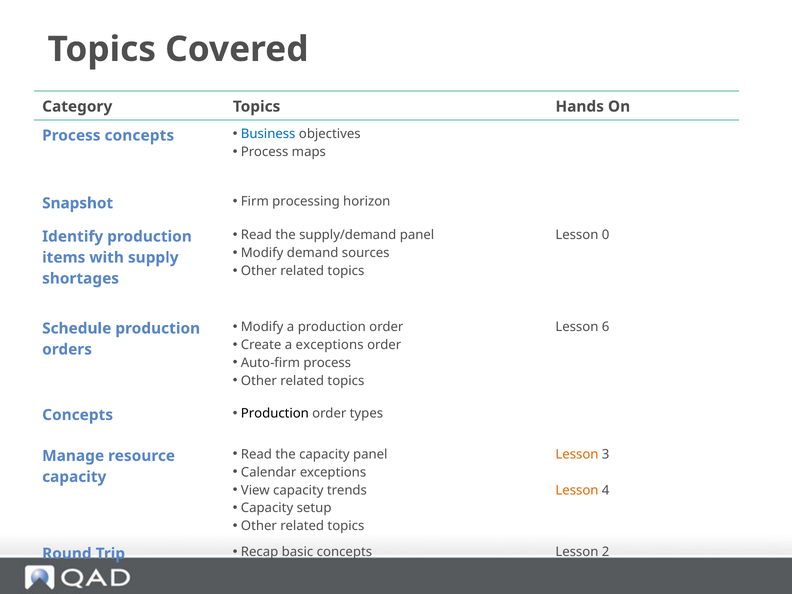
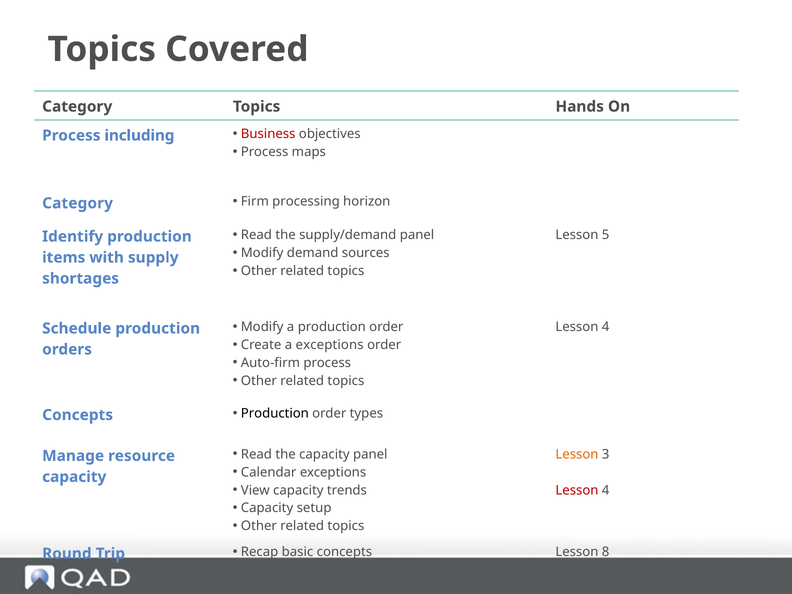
Process concepts: concepts -> including
Business colour: blue -> red
Snapshot at (78, 203): Snapshot -> Category
0: 0 -> 5
6 at (606, 327): 6 -> 4
Lesson at (577, 490) colour: orange -> red
2: 2 -> 8
